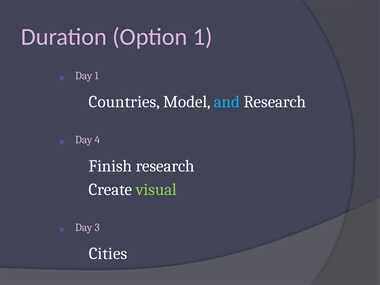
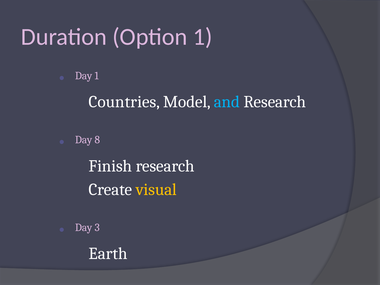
4: 4 -> 8
visual colour: light green -> yellow
Cities: Cities -> Earth
